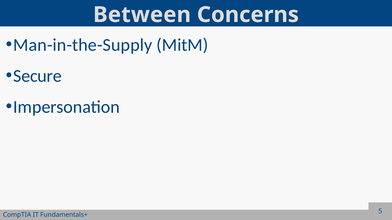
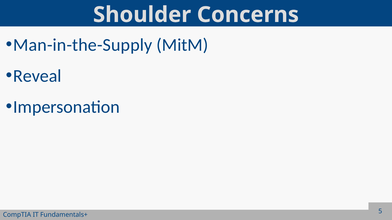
Between: Between -> Shoulder
Secure: Secure -> Reveal
